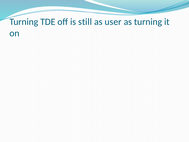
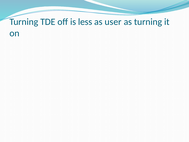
still: still -> less
